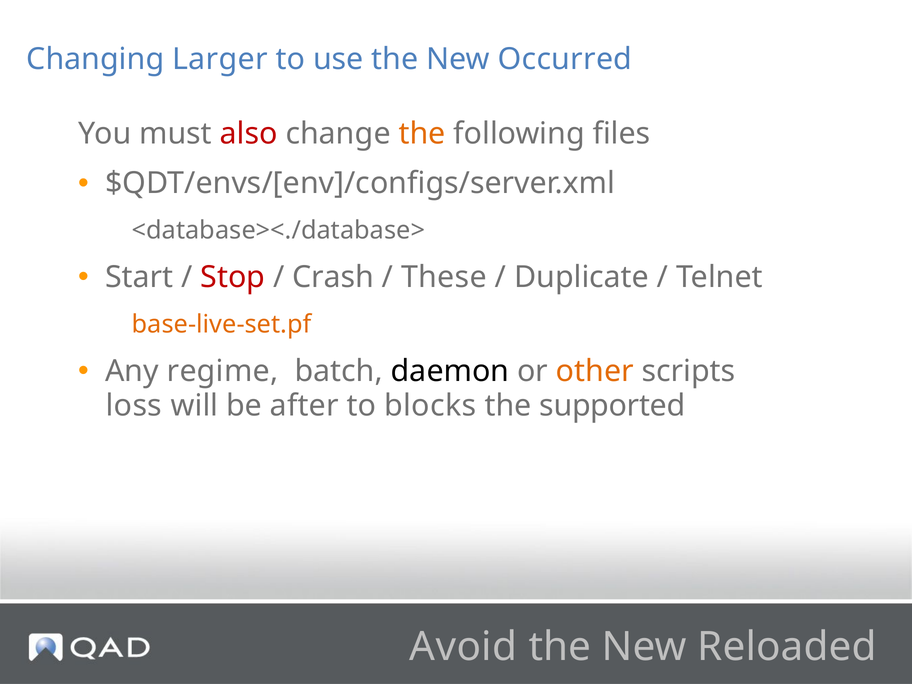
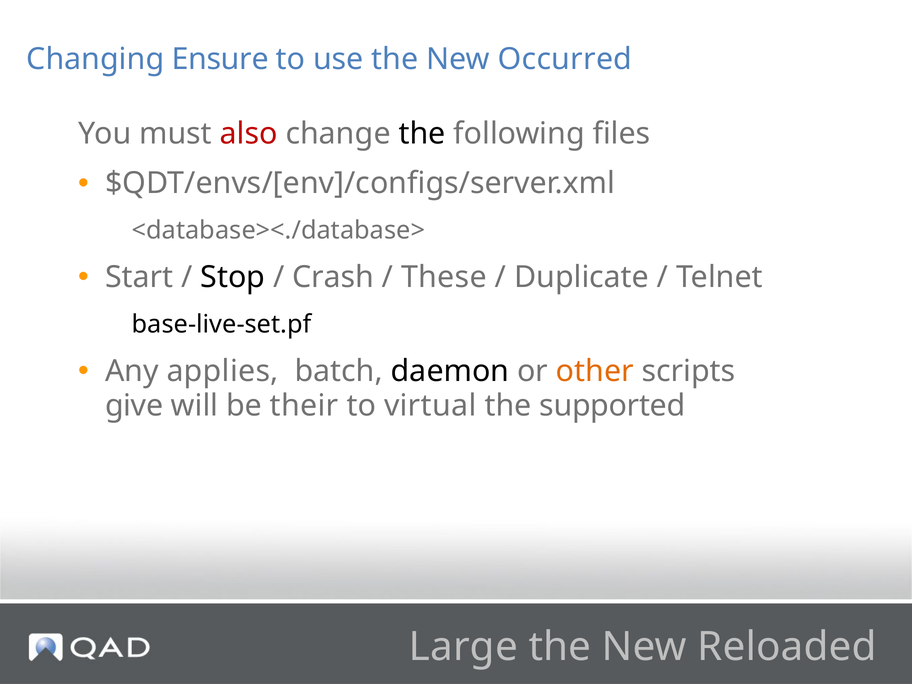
Larger: Larger -> Ensure
the at (422, 133) colour: orange -> black
Stop colour: red -> black
base-live-set.pf colour: orange -> black
regime: regime -> applies
loss: loss -> give
after: after -> their
blocks: blocks -> virtual
Avoid: Avoid -> Large
